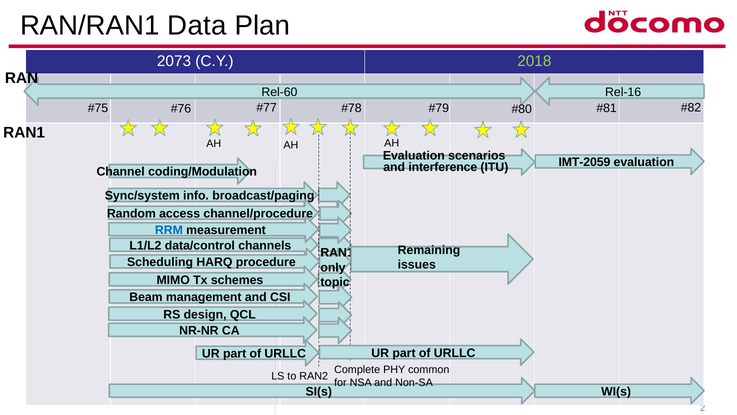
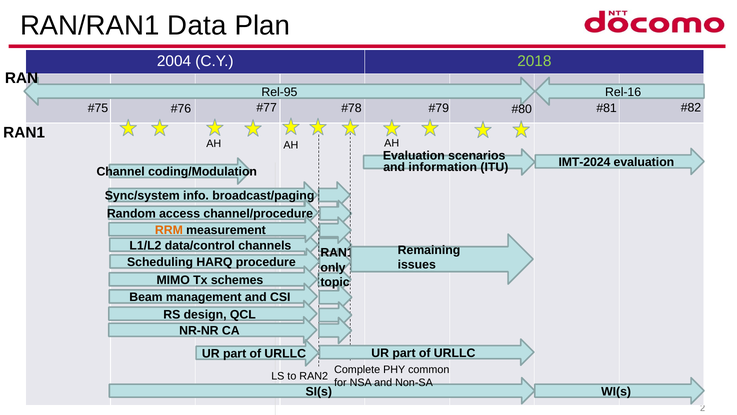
2073: 2073 -> 2004
Rel-60: Rel-60 -> Rel-95
IMT-2059: IMT-2059 -> IMT-2024
interference: interference -> information
RRM colour: blue -> orange
